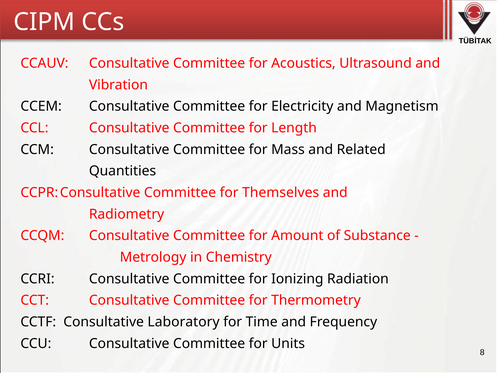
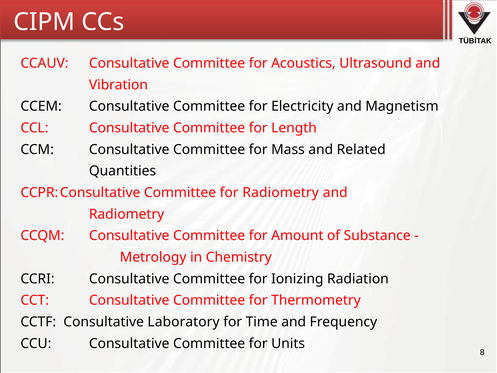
for Themselves: Themselves -> Radiometry
